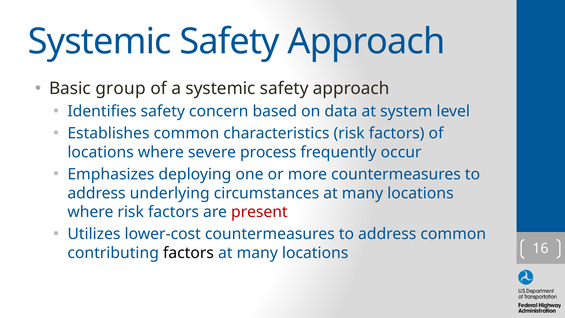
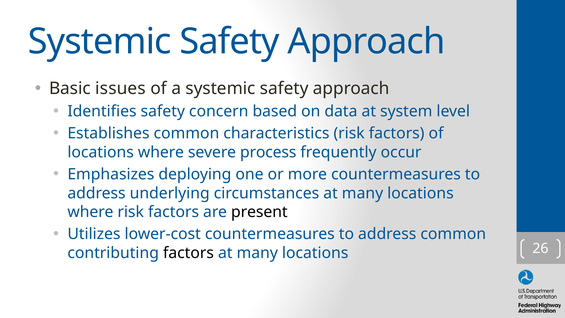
group: group -> issues
present colour: red -> black
16: 16 -> 26
